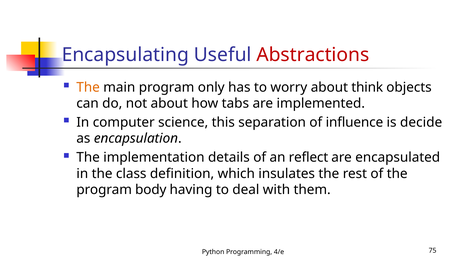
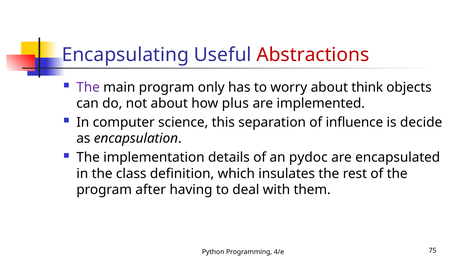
The at (88, 87) colour: orange -> purple
tabs: tabs -> plus
reflect: reflect -> pydoc
body: body -> after
